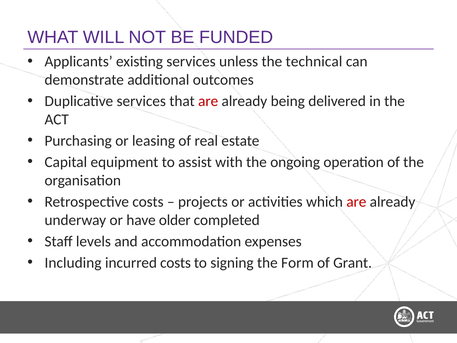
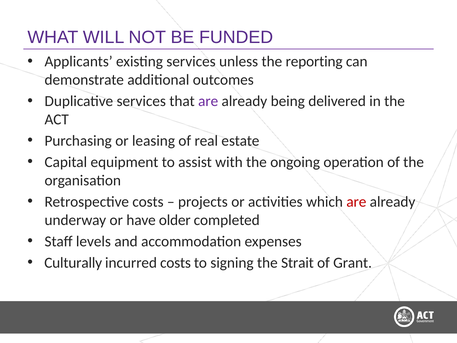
technical: technical -> reporting
are at (208, 101) colour: red -> purple
Including: Including -> Culturally
Form: Form -> Strait
